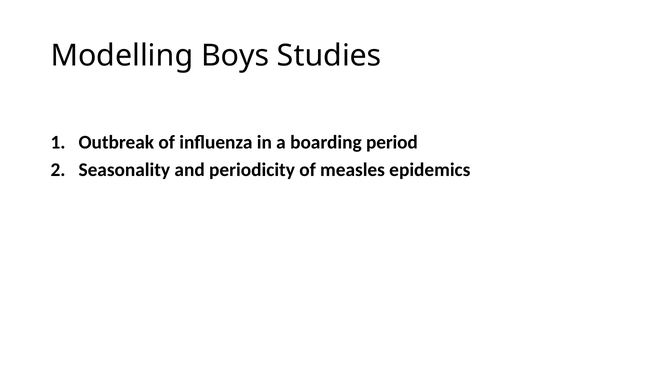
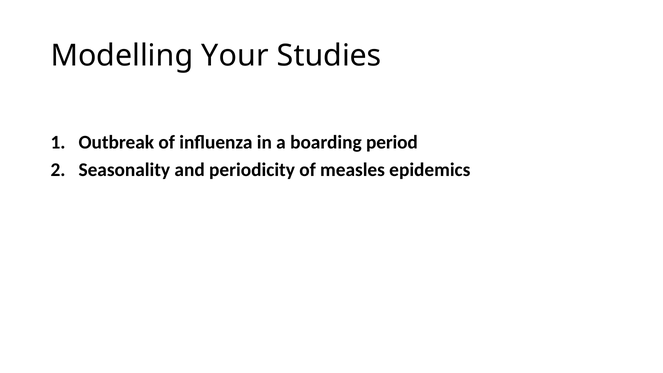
Boys: Boys -> Your
